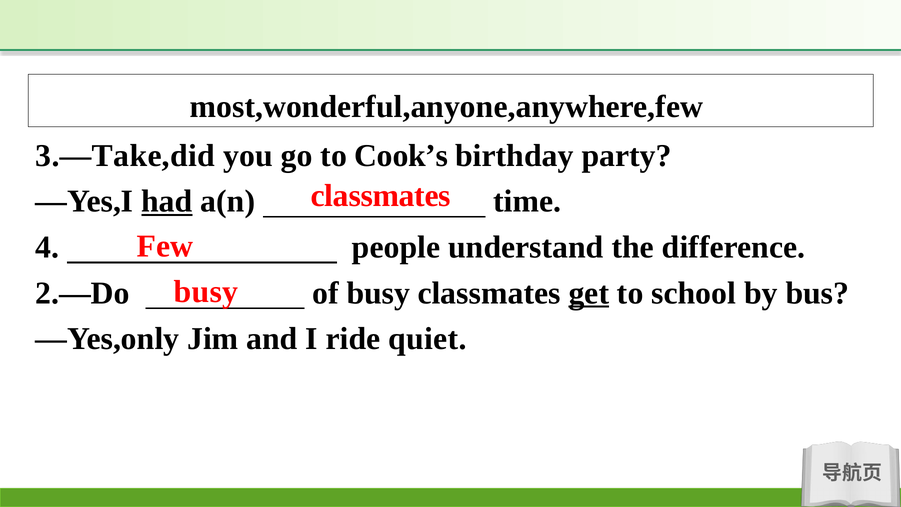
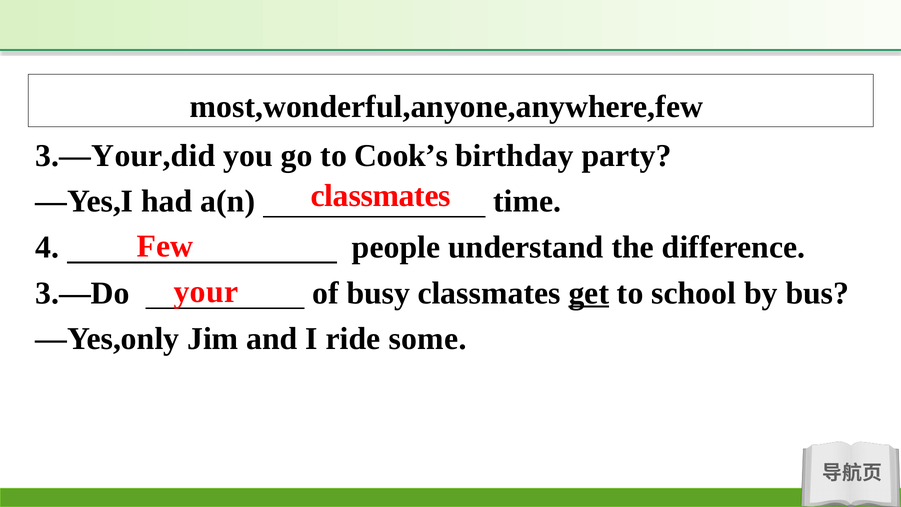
3.—Take,did: 3.—Take,did -> 3.—Your,did
had underline: present -> none
busy at (206, 291): busy -> your
2.—Do: 2.—Do -> 3.—Do
quiet: quiet -> some
